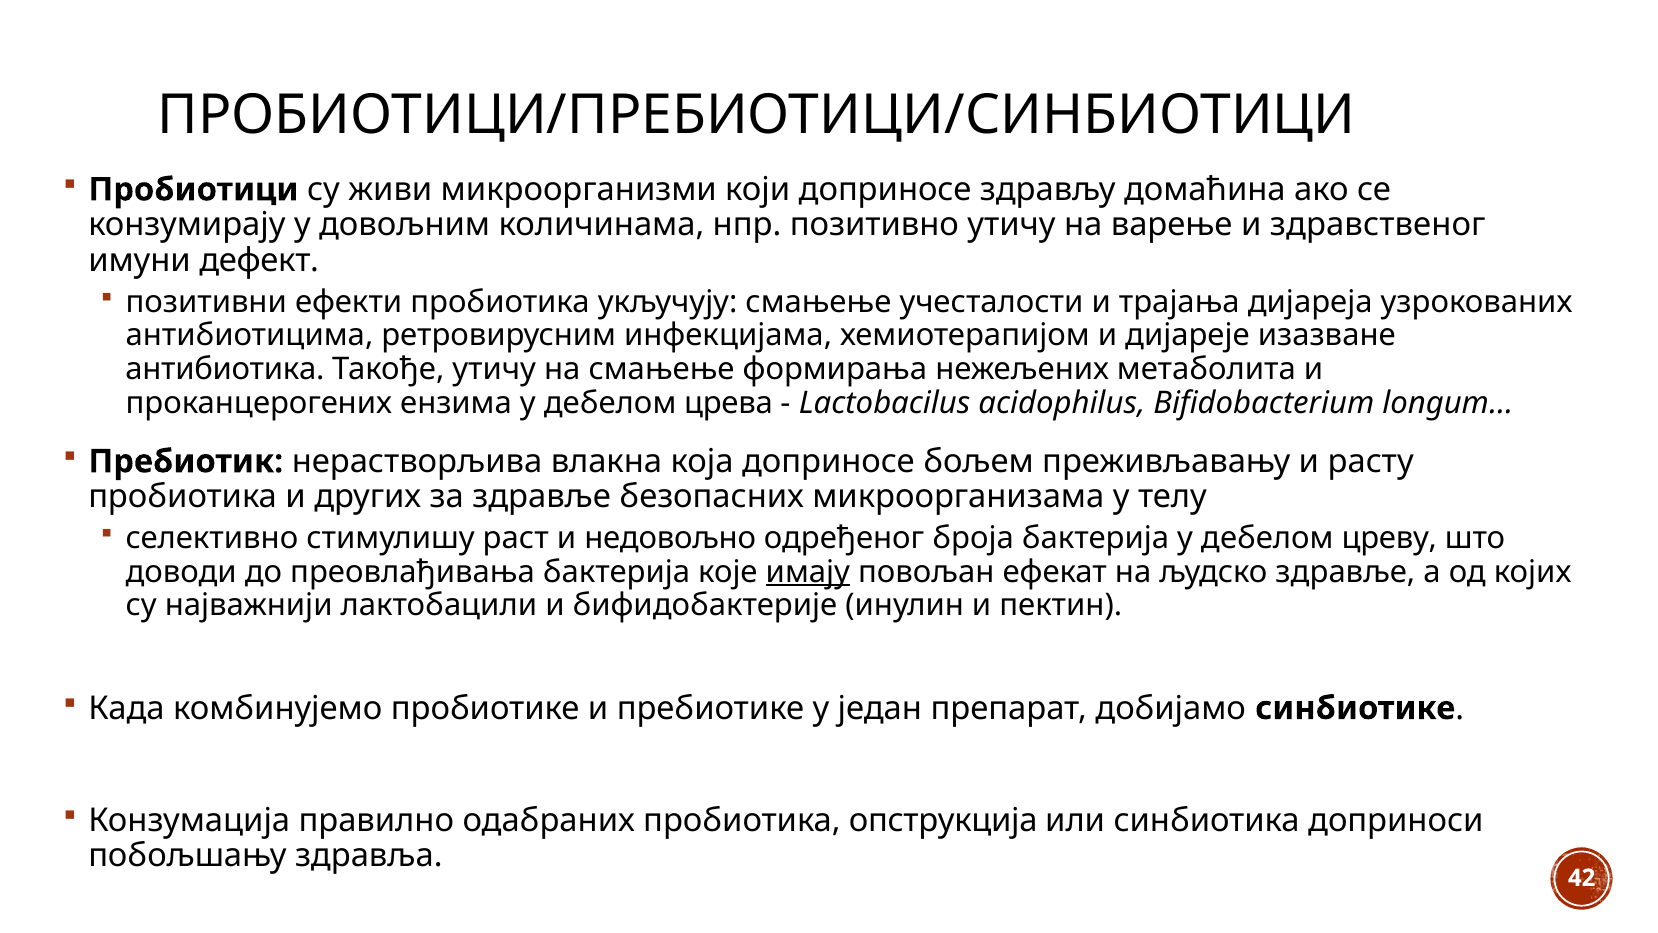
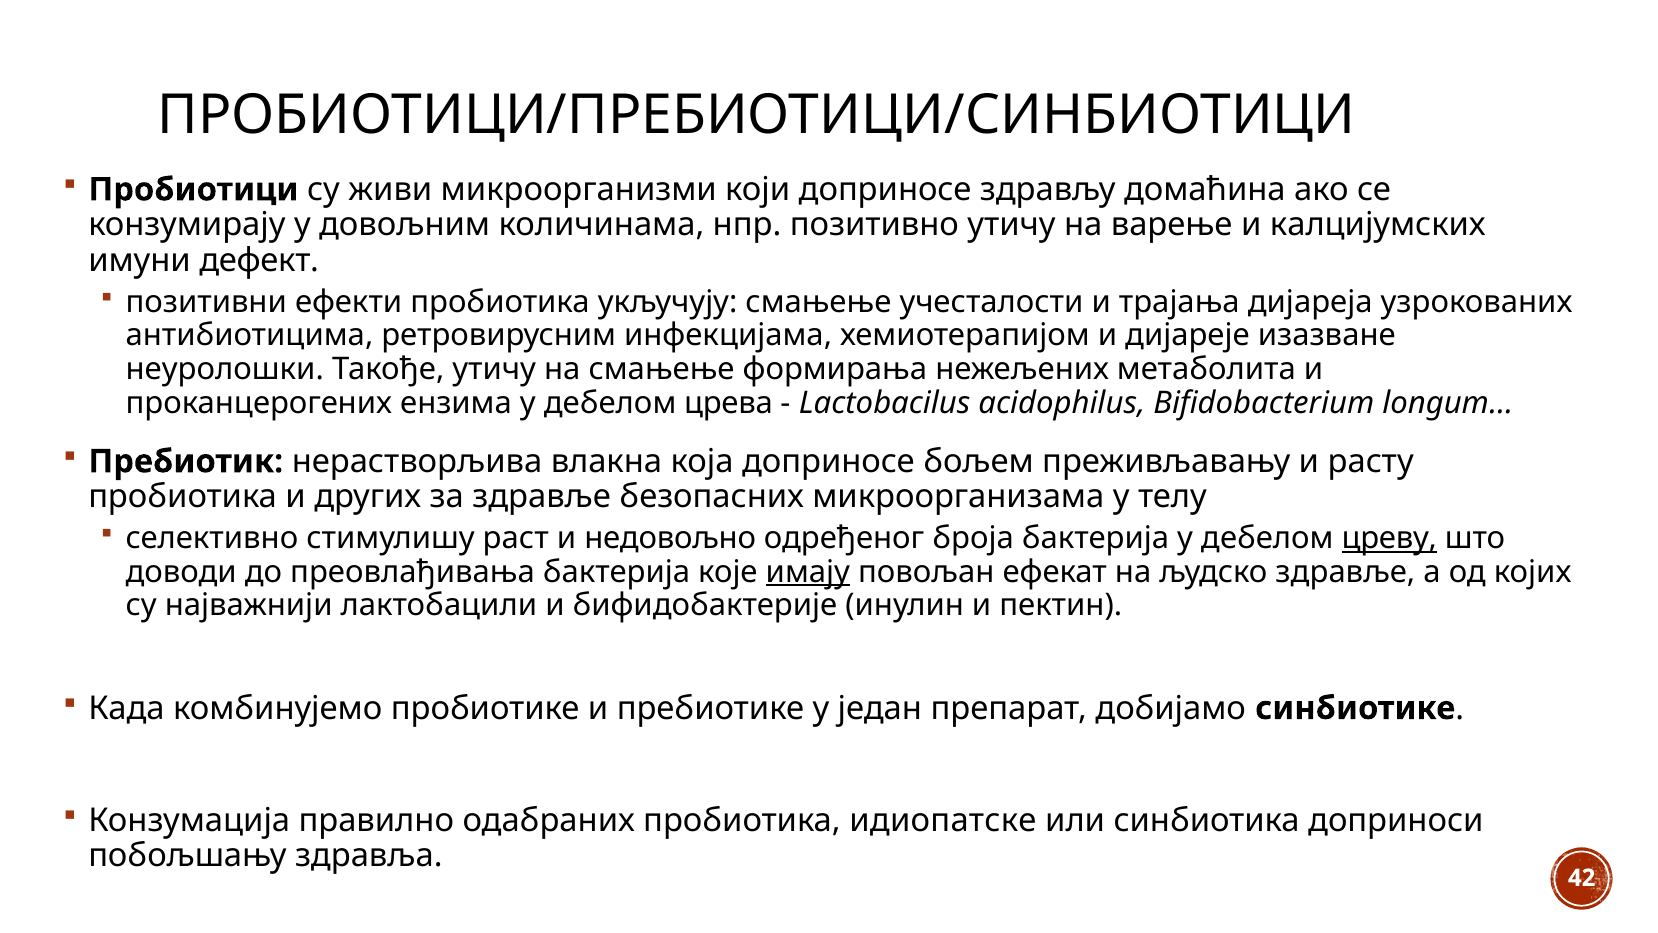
здравственог: здравственог -> калцијумских
антибиотика: антибиотика -> неуролошки
цреву underline: none -> present
опструкција: опструкција -> идиопатске
